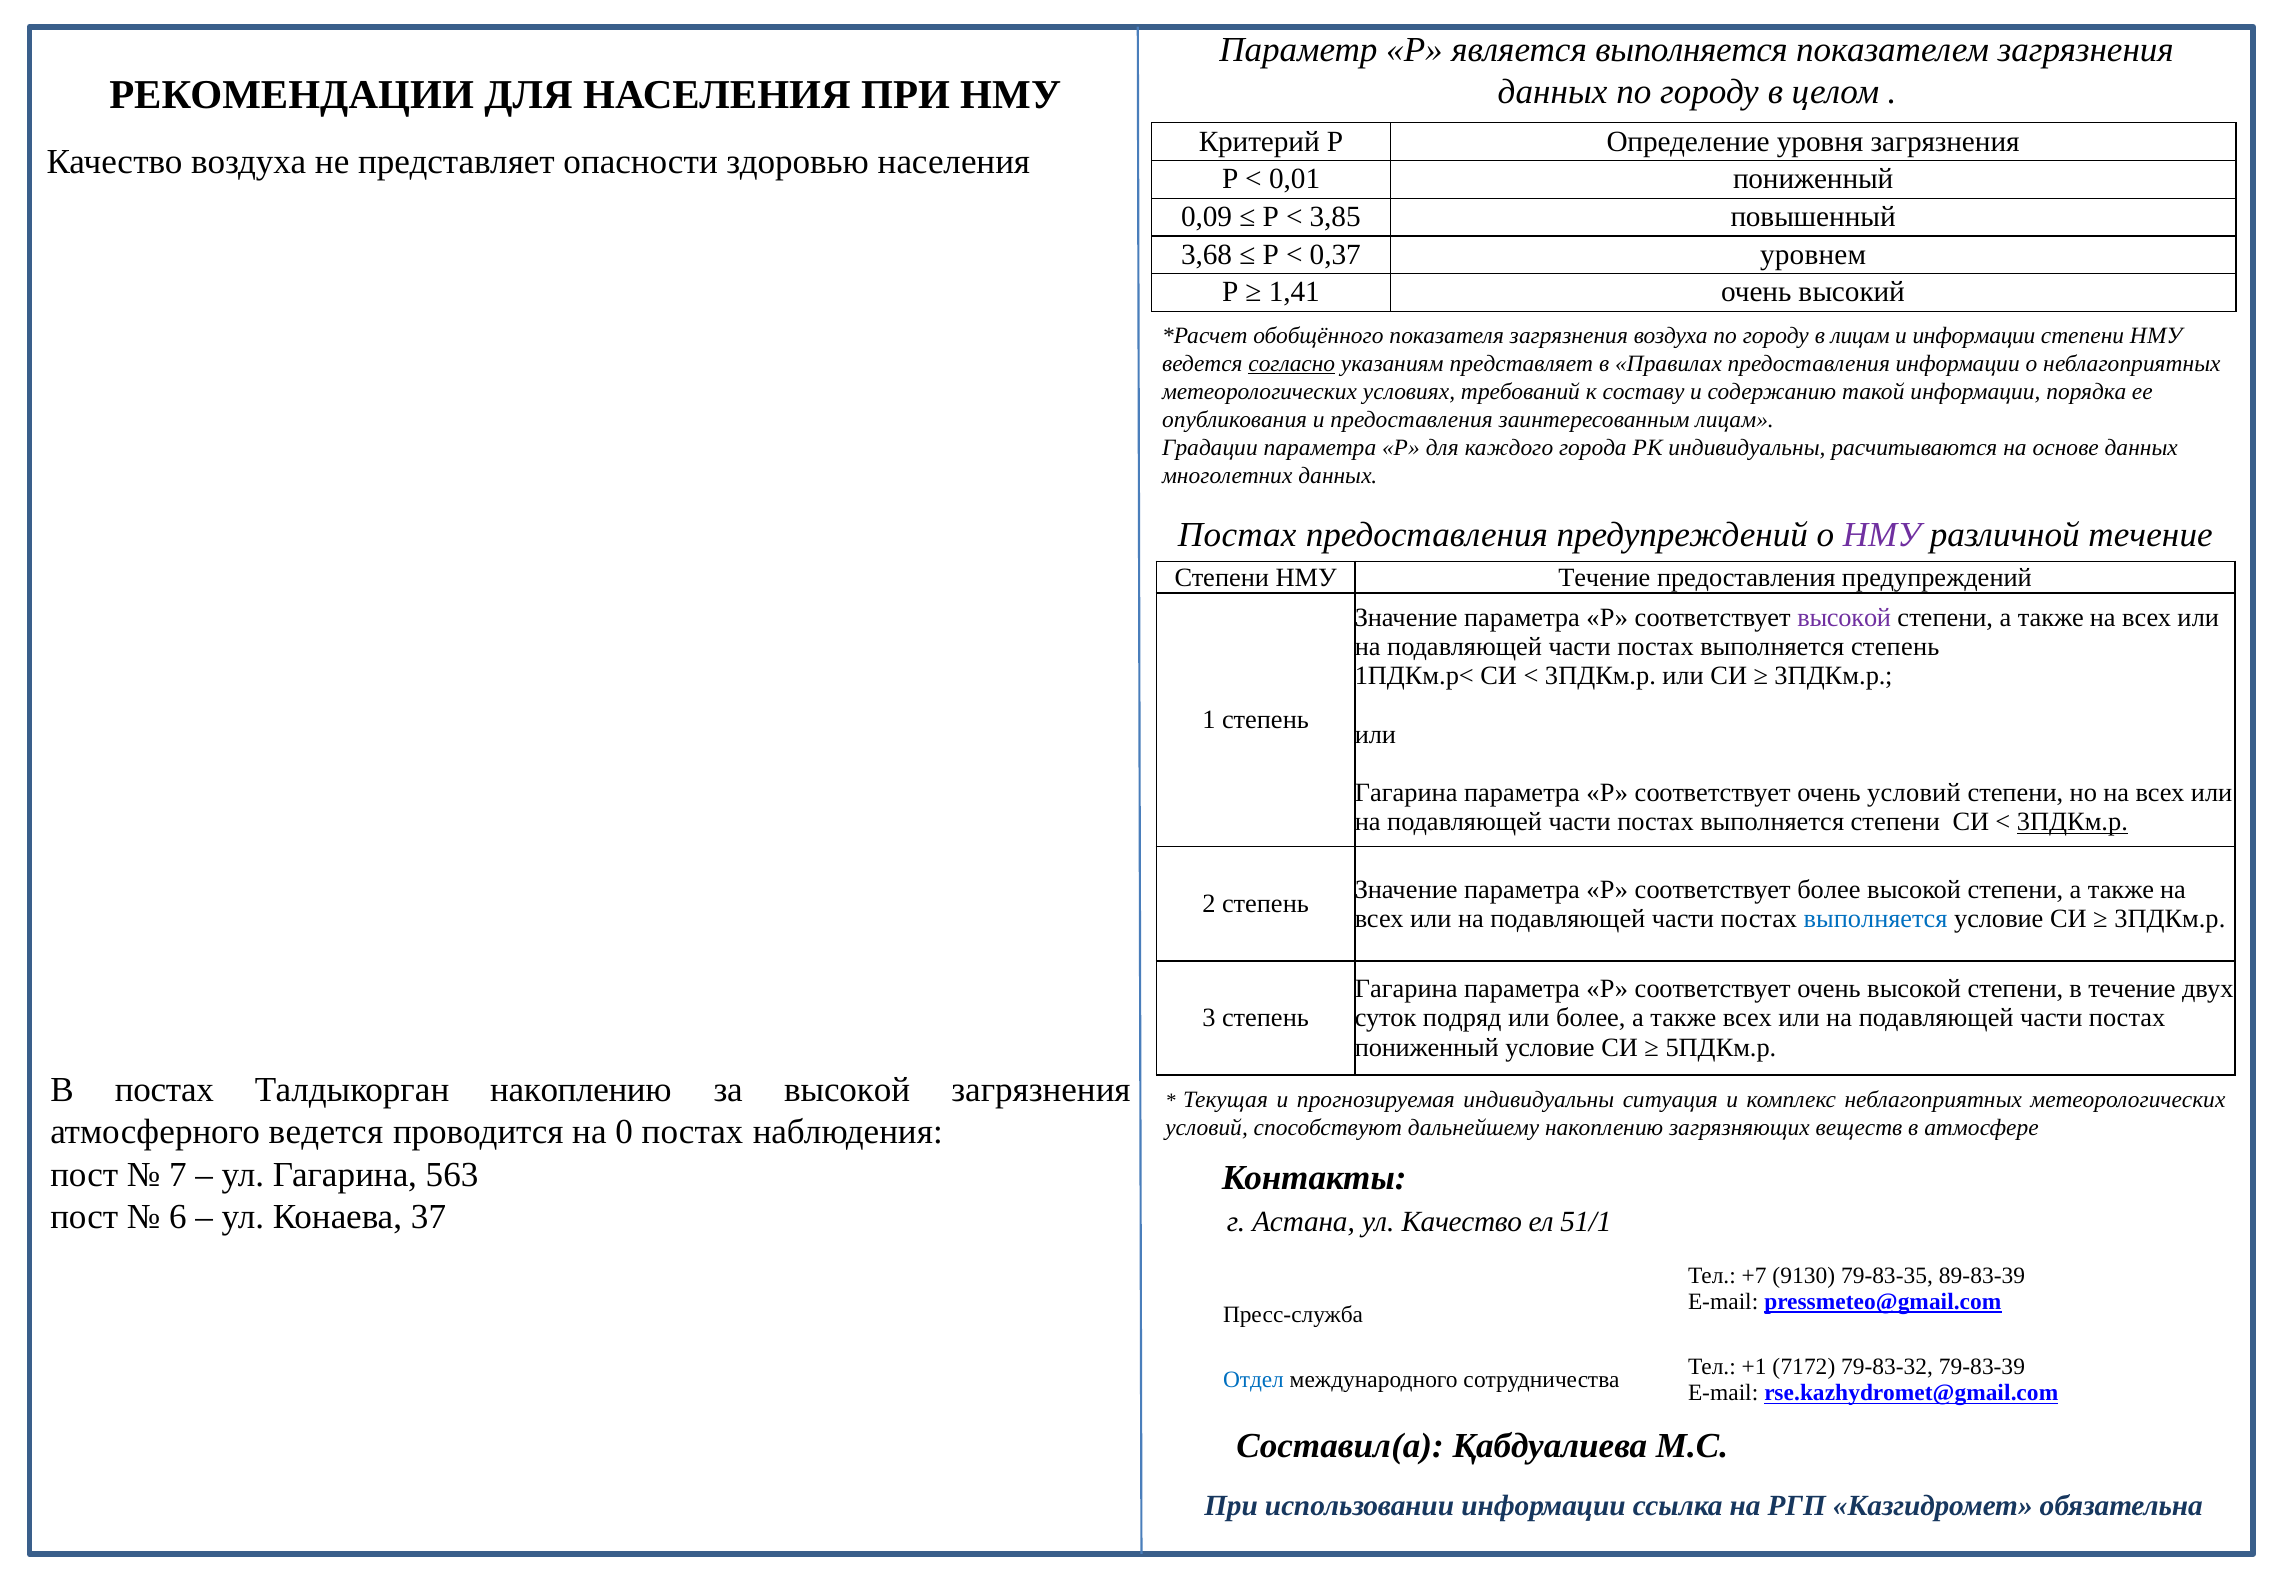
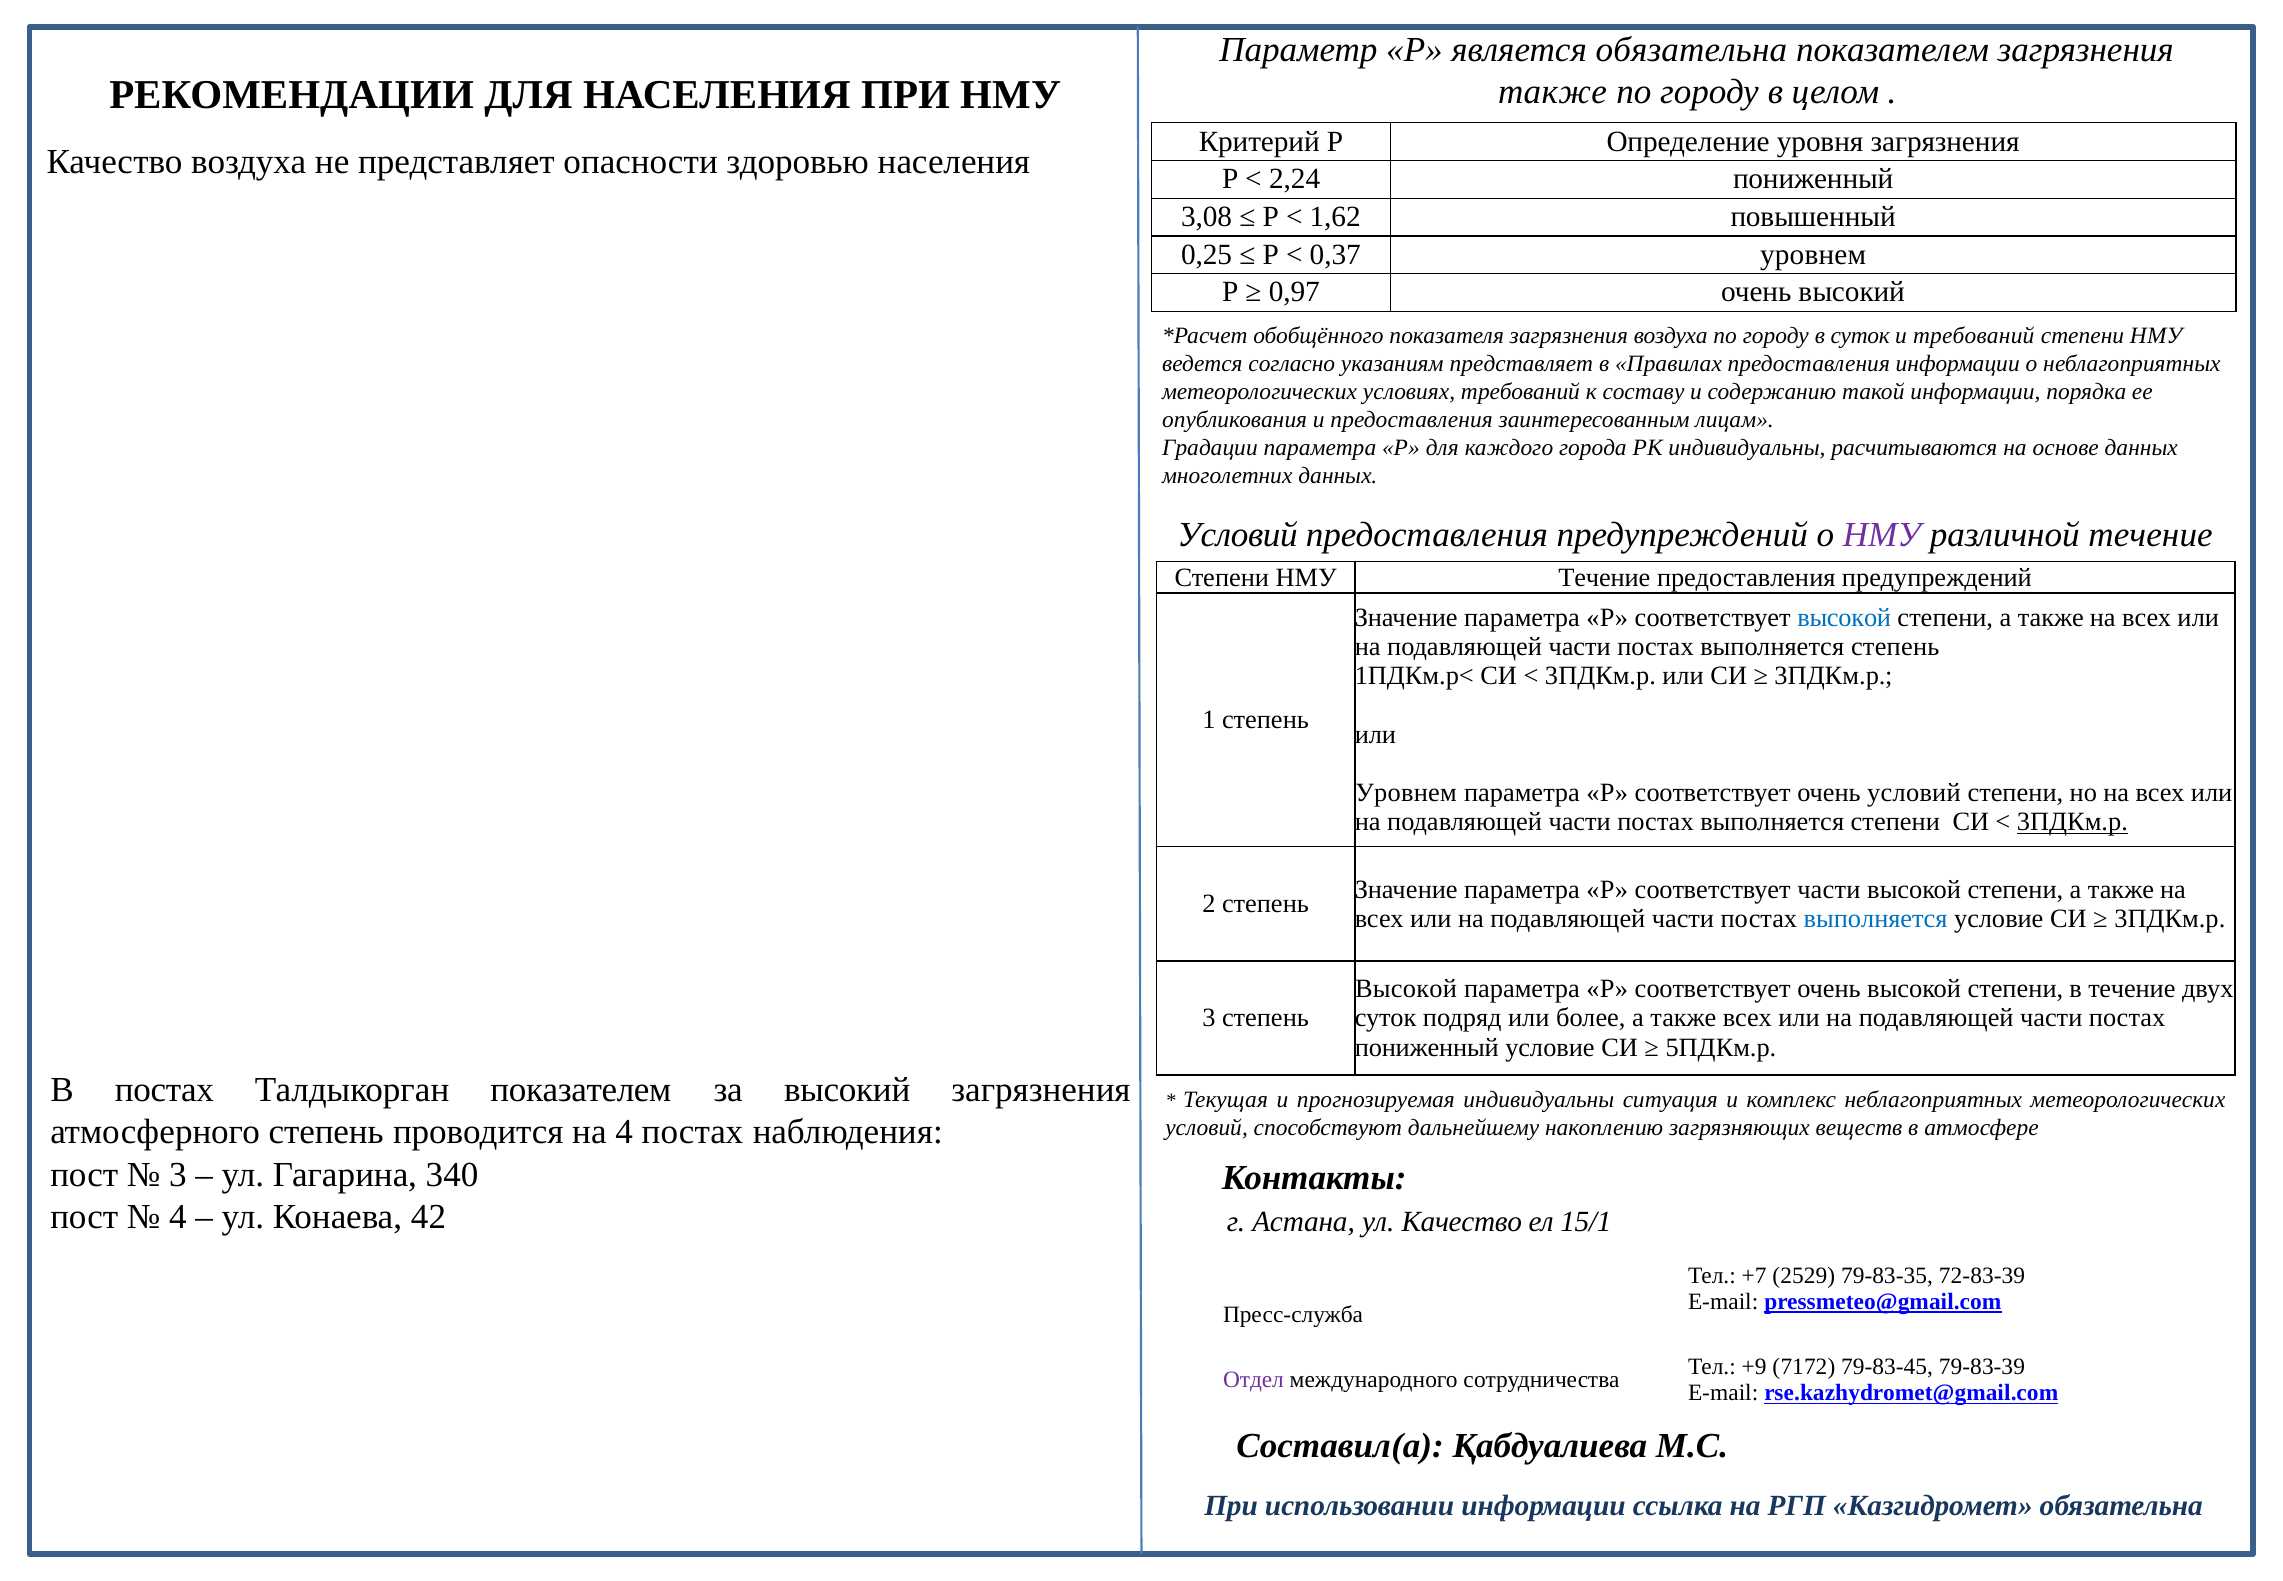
является выполняется: выполняется -> обязательна
данных at (1553, 92): данных -> также
0,01: 0,01 -> 2,24
0,09: 0,09 -> 3,08
3,85: 3,85 -> 1,62
3,68: 3,68 -> 0,25
1,41: 1,41 -> 0,97
в лицам: лицам -> суток
и информации: информации -> требований
согласно underline: present -> none
Постах at (1237, 535): Постах -> Условий
высокой at (1844, 618) colour: purple -> blue
Гагарина at (1406, 793): Гагарина -> Уровнем
соответствует более: более -> части
Гагарина at (1406, 989): Гагарина -> Высокой
Талдыкорган накоплению: накоплению -> показателем
за высокой: высокой -> высокий
атмосферного ведется: ведется -> степень
на 0: 0 -> 4
7 at (178, 1174): 7 -> 3
563: 563 -> 340
6 at (178, 1216): 6 -> 4
37: 37 -> 42
51/1: 51/1 -> 15/1
9130: 9130 -> 2529
89-83-39: 89-83-39 -> 72-83-39
+1: +1 -> +9
79-83-32: 79-83-32 -> 79-83-45
Отдел colour: blue -> purple
